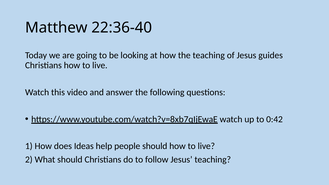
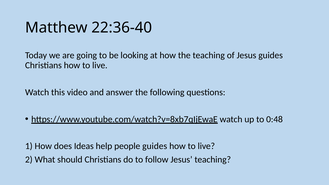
0:42: 0:42 -> 0:48
people should: should -> guides
